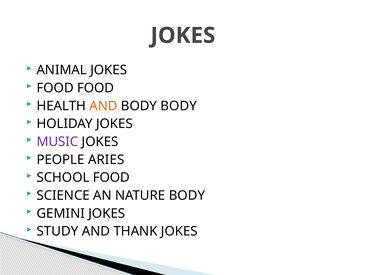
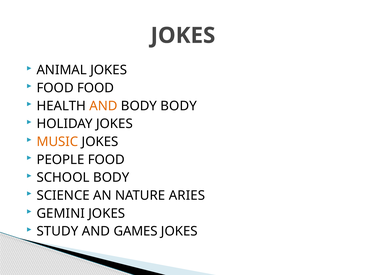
MUSIC colour: purple -> orange
PEOPLE ARIES: ARIES -> FOOD
SCHOOL FOOD: FOOD -> BODY
NATURE BODY: BODY -> ARIES
THANK: THANK -> GAMES
